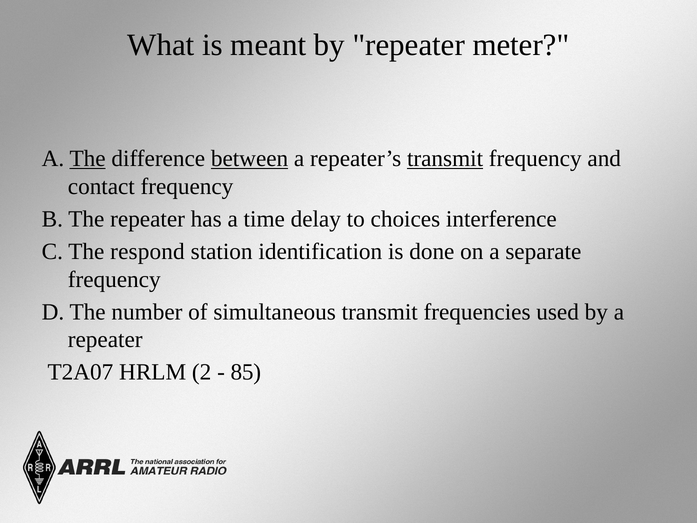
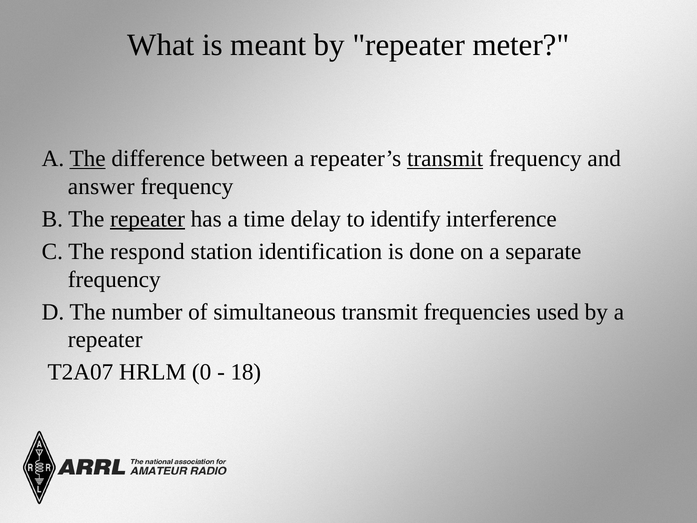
between underline: present -> none
contact: contact -> answer
repeater at (148, 219) underline: none -> present
choices: choices -> identify
2: 2 -> 0
85: 85 -> 18
